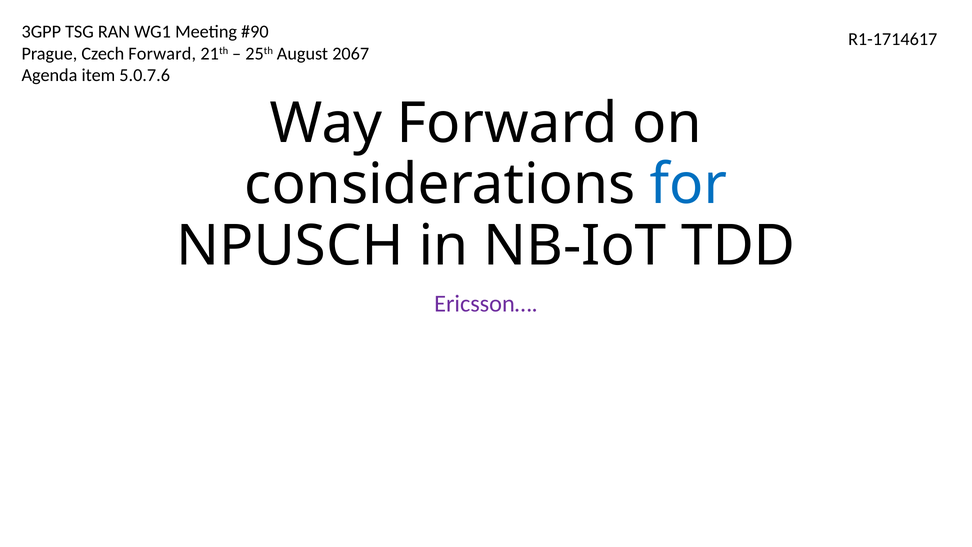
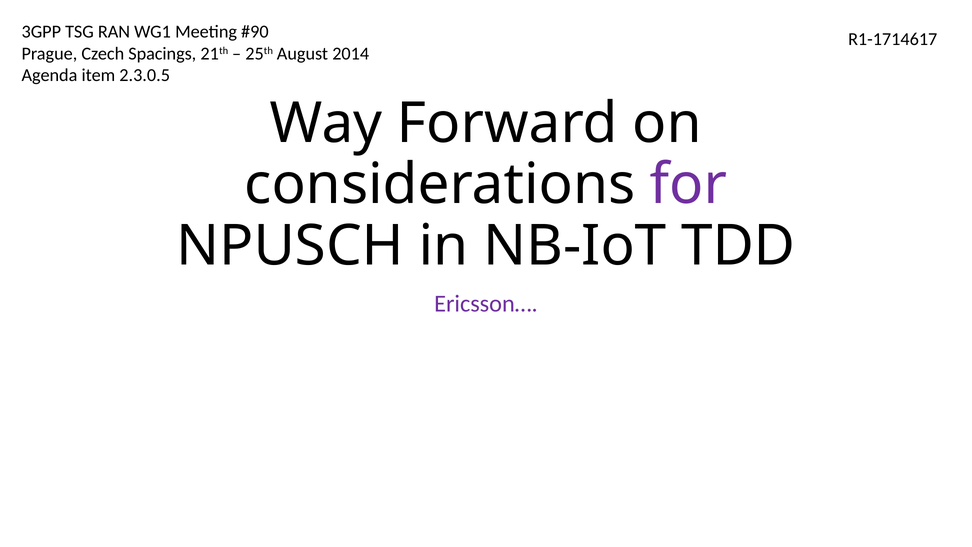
Czech Forward: Forward -> Spacings
2067: 2067 -> 2014
5.0.7.6: 5.0.7.6 -> 2.3.0.5
for colour: blue -> purple
